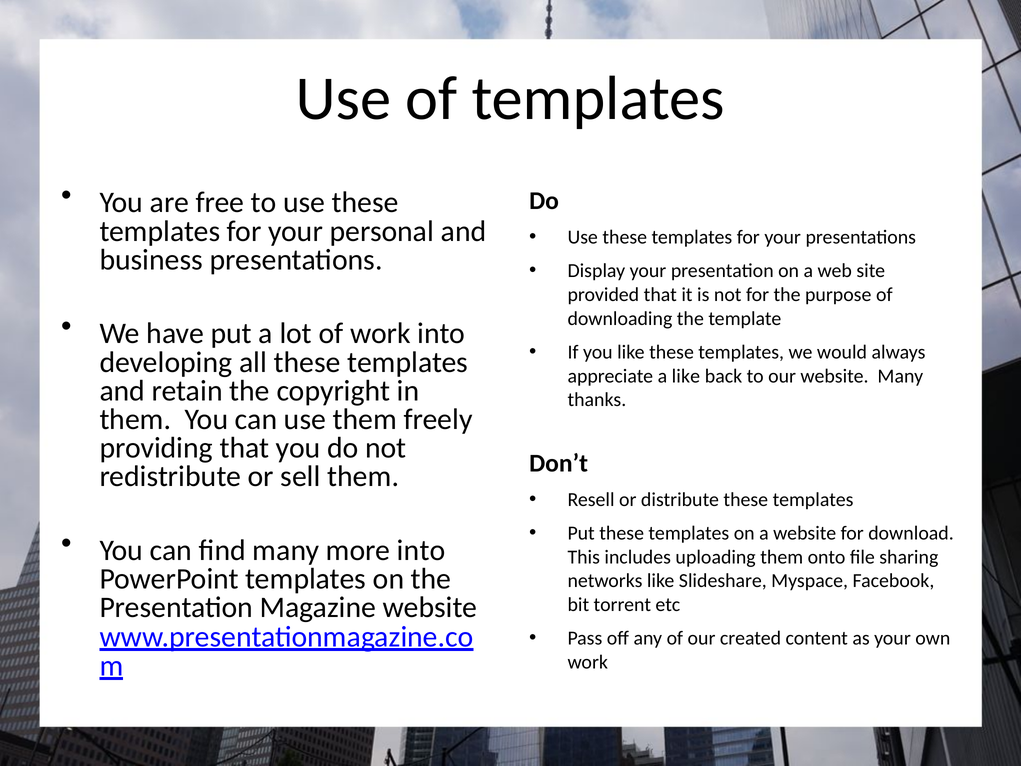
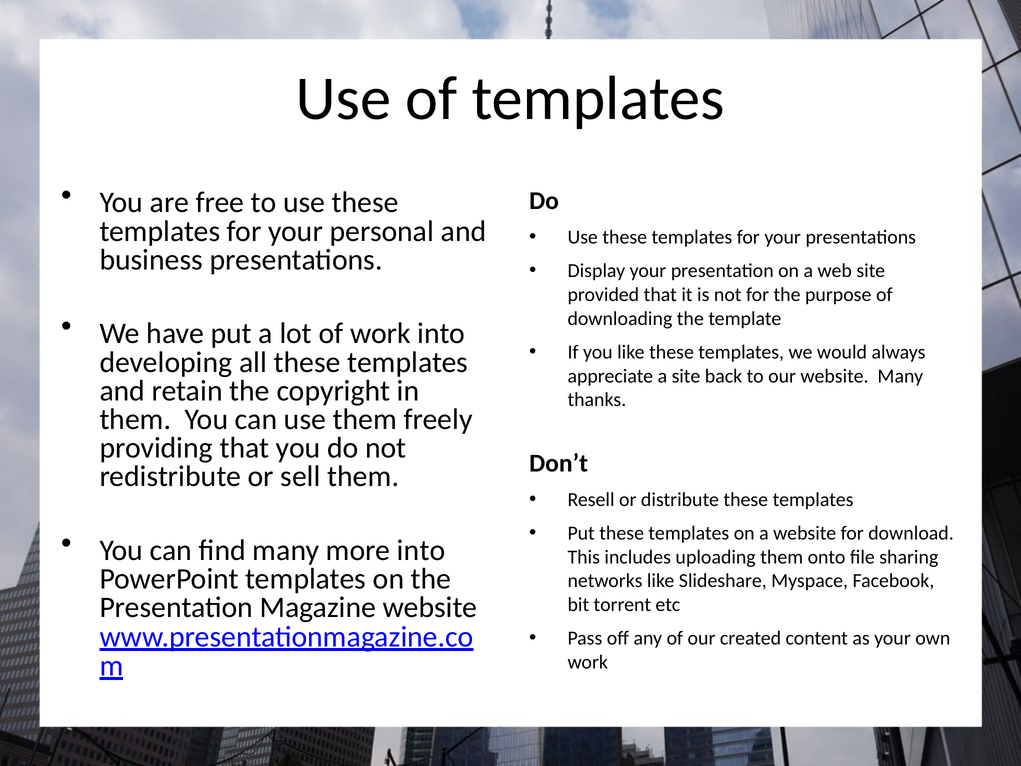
a like: like -> site
